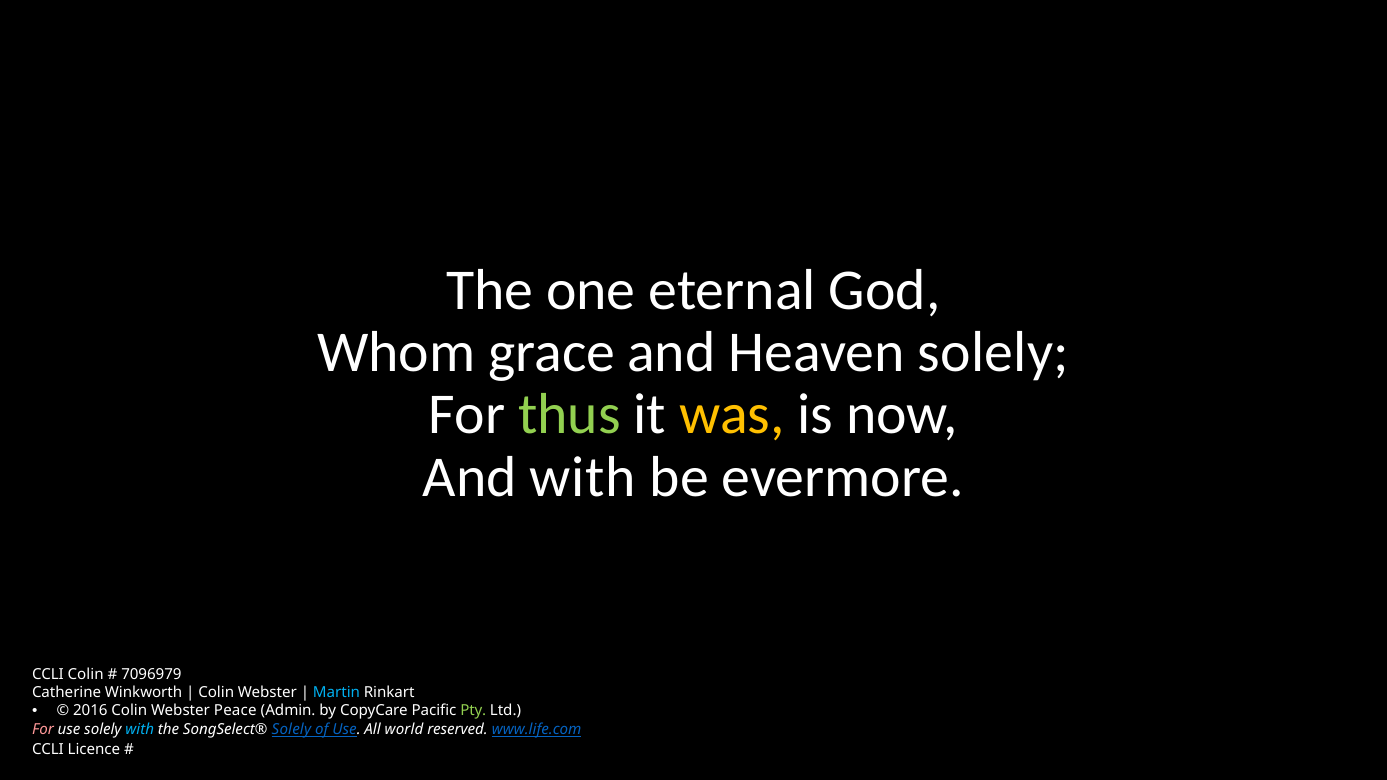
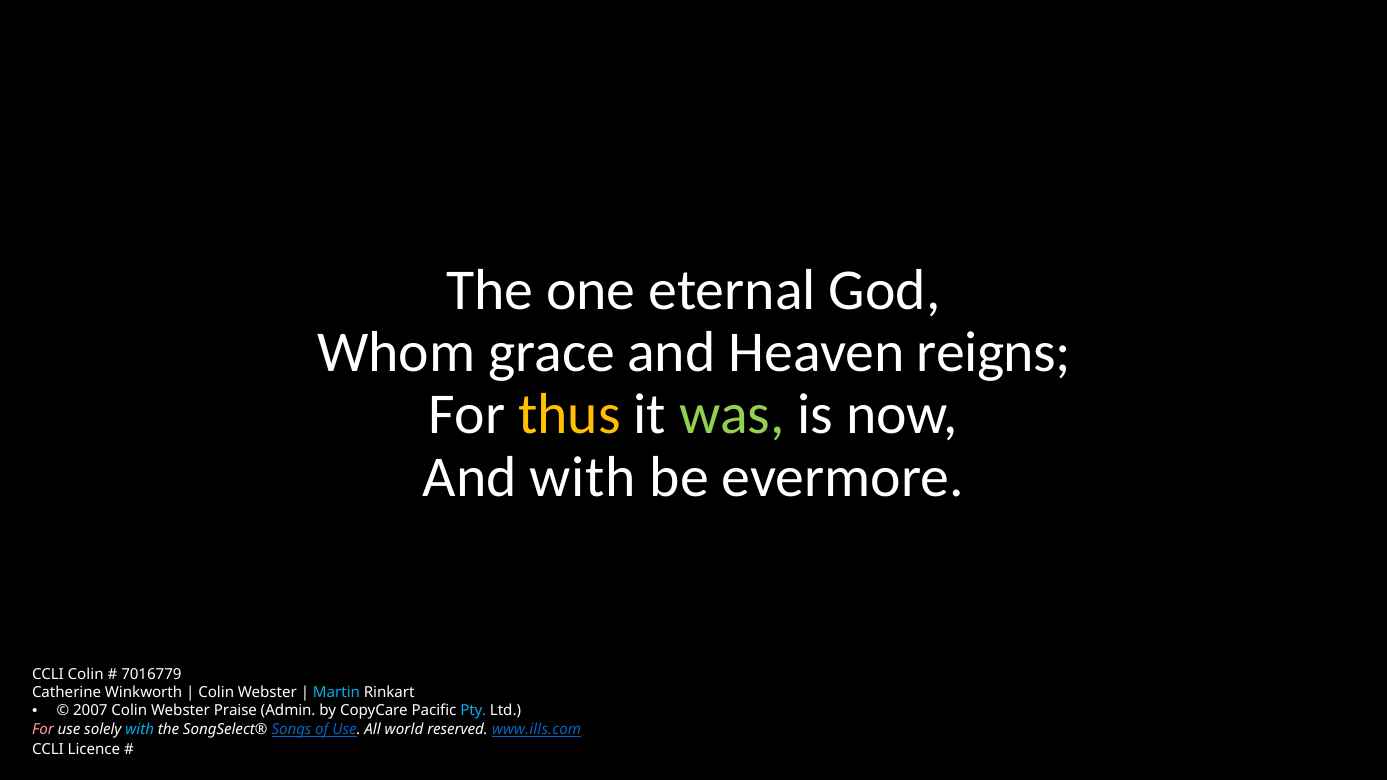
Heaven solely: solely -> reigns
thus colour: light green -> yellow
was colour: yellow -> light green
7096979: 7096979 -> 7016779
2016: 2016 -> 2007
Peace: Peace -> Praise
Pty colour: light green -> light blue
SongSelect® Solely: Solely -> Songs
www.life.com: www.life.com -> www.ills.com
